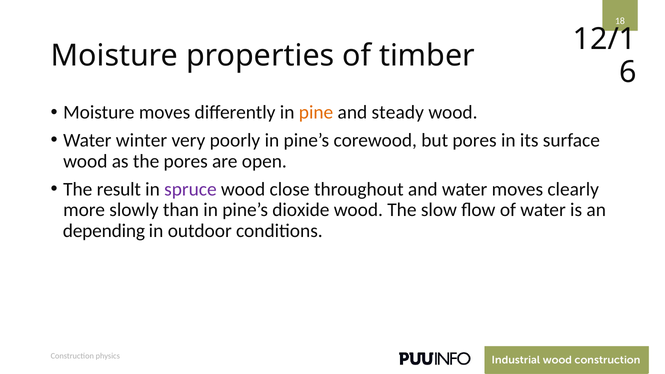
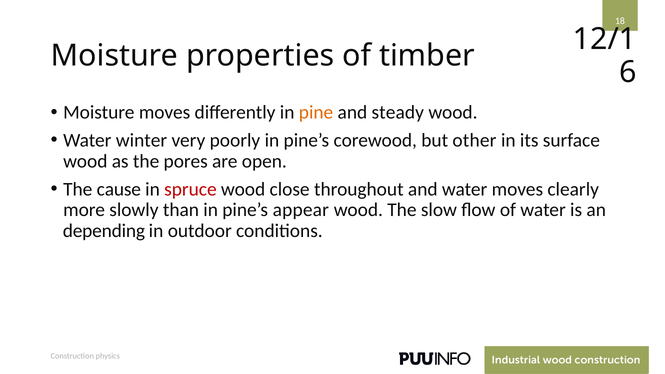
but pores: pores -> other
result: result -> cause
spruce colour: purple -> red
dioxide: dioxide -> appear
